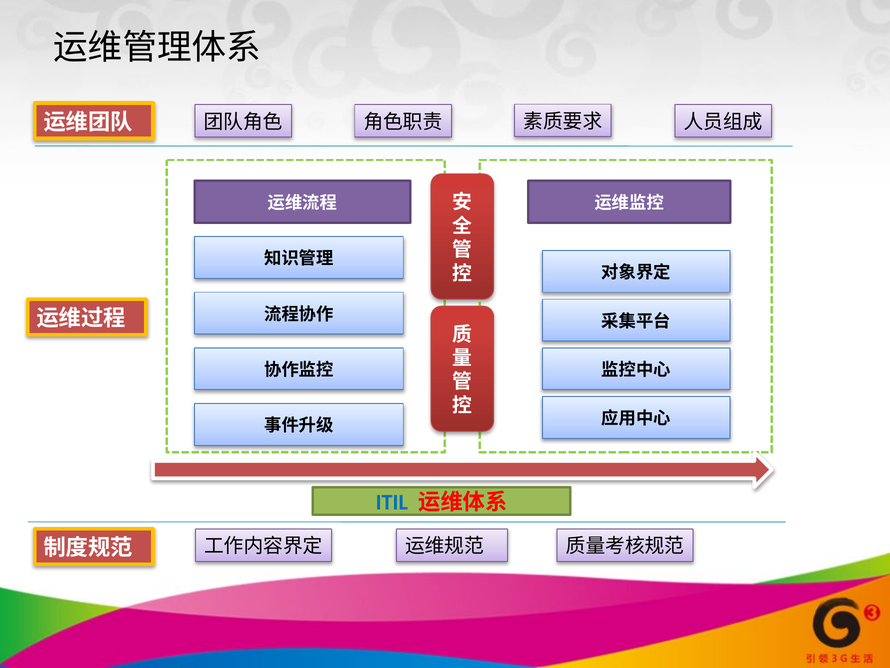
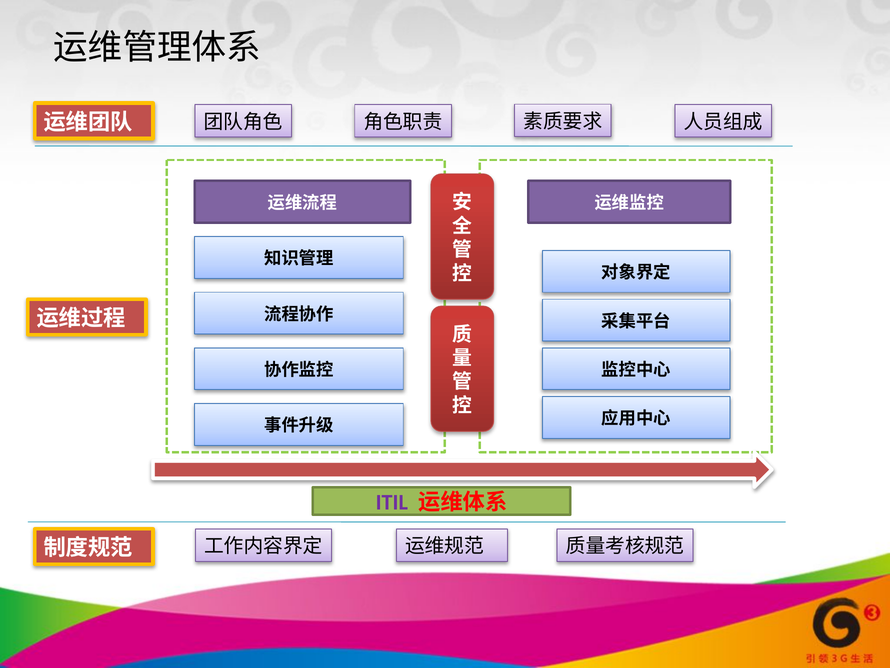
ITIL colour: blue -> purple
